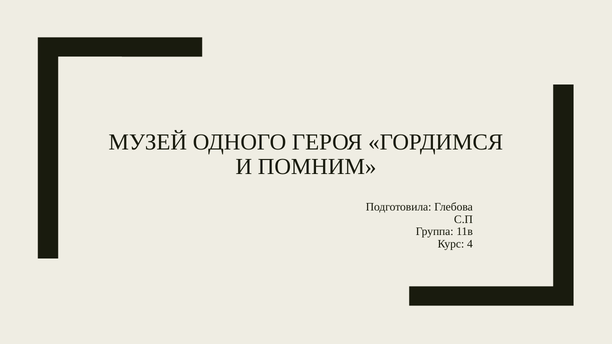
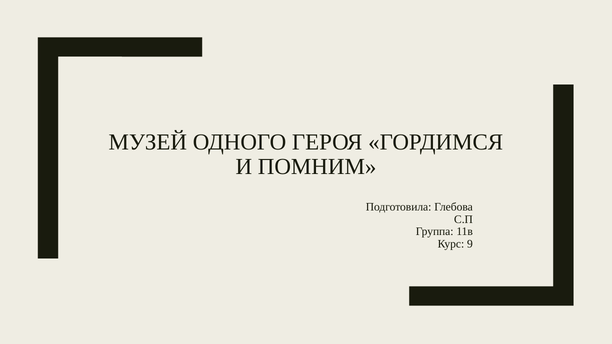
4: 4 -> 9
